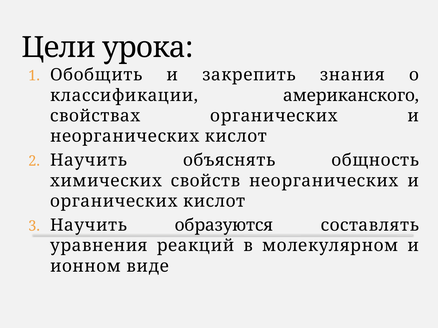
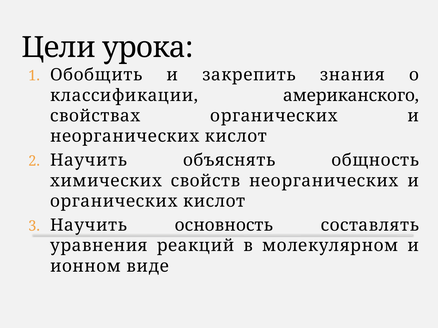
образуются: образуются -> основность
